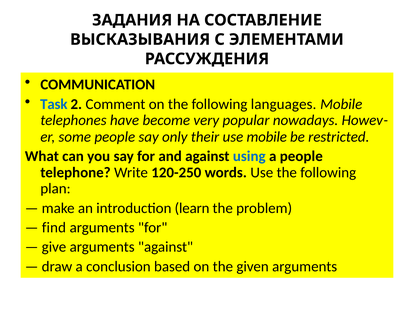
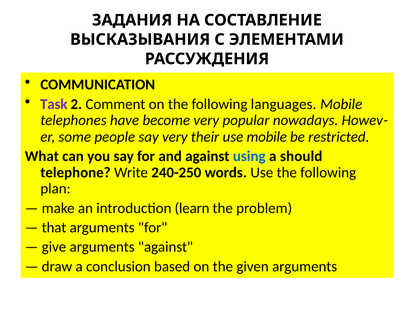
Task colour: blue -> purple
say only: only -> very
a people: people -> should
120-250: 120-250 -> 240-250
find: find -> that
